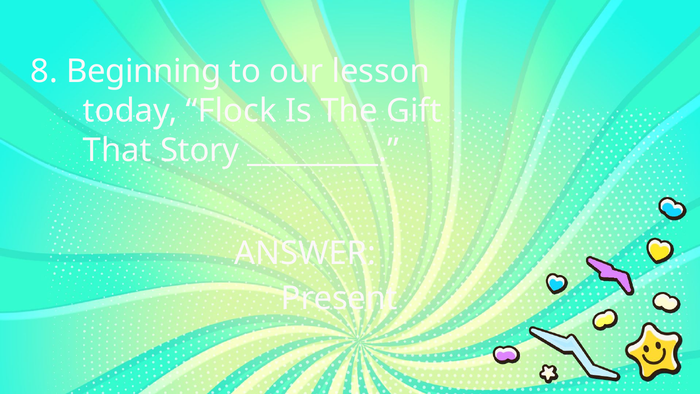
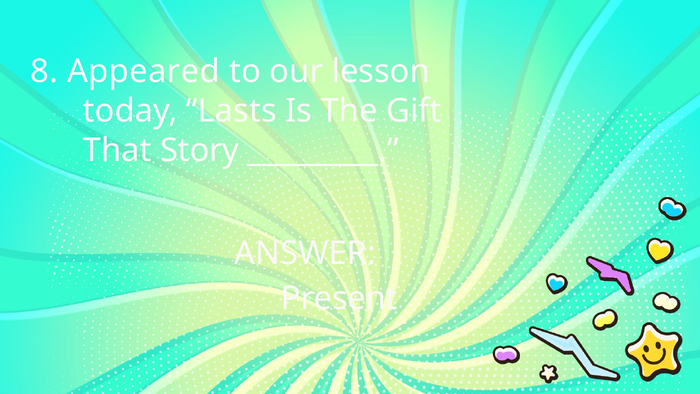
Beginning: Beginning -> Appeared
Flock: Flock -> Lasts
